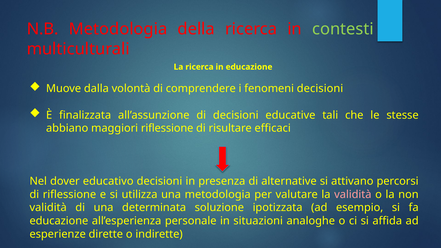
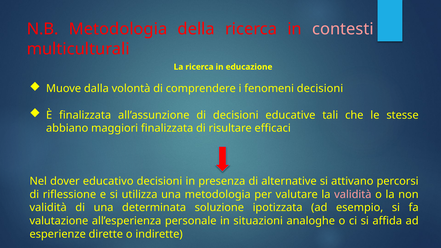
contesti colour: light green -> pink
maggiori riflessione: riflessione -> finalizzata
educazione at (59, 221): educazione -> valutazione
